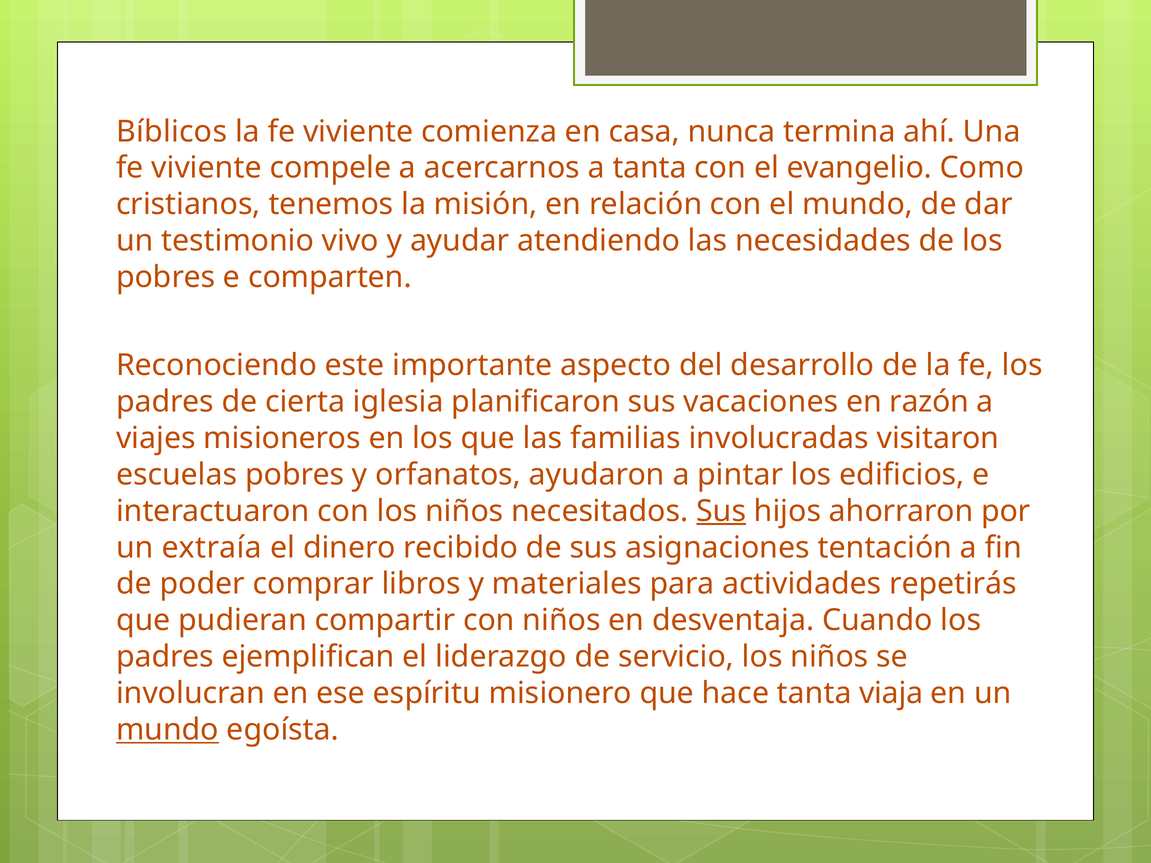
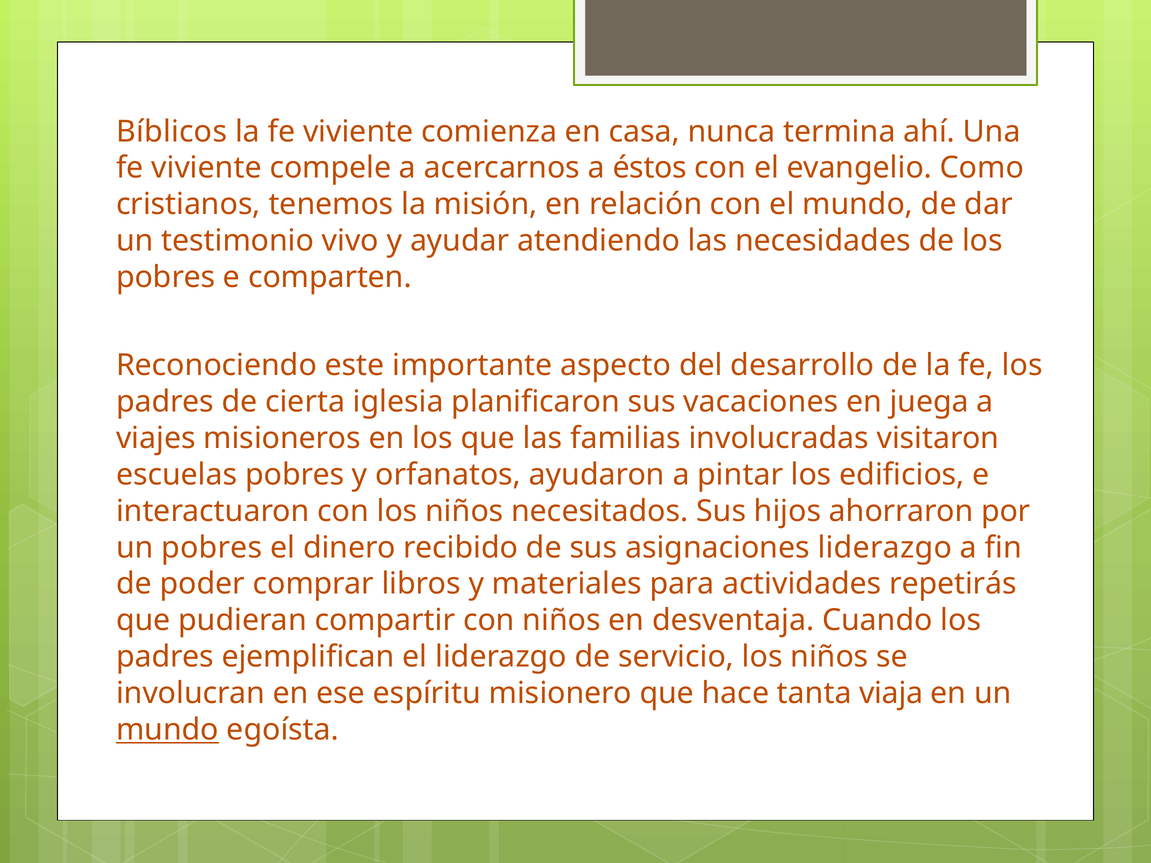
a tanta: tanta -> éstos
razón: razón -> juega
Sus at (721, 511) underline: present -> none
un extraía: extraía -> pobres
asignaciones tentación: tentación -> liderazgo
